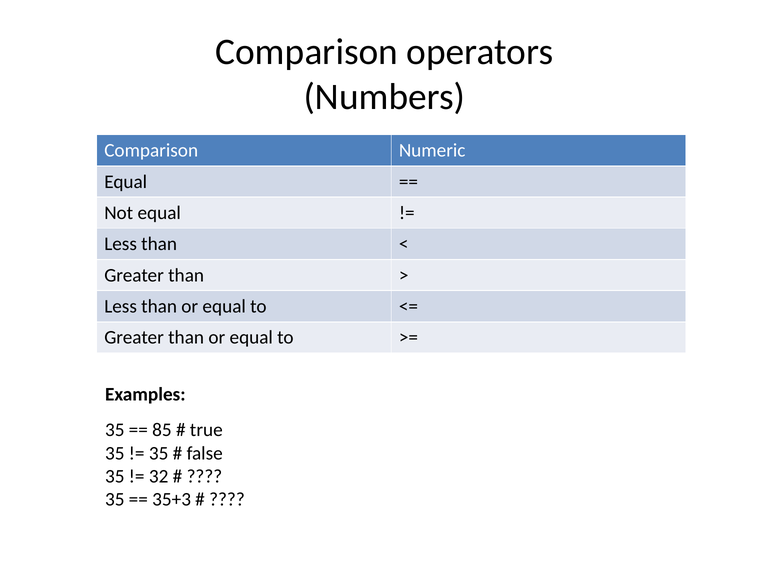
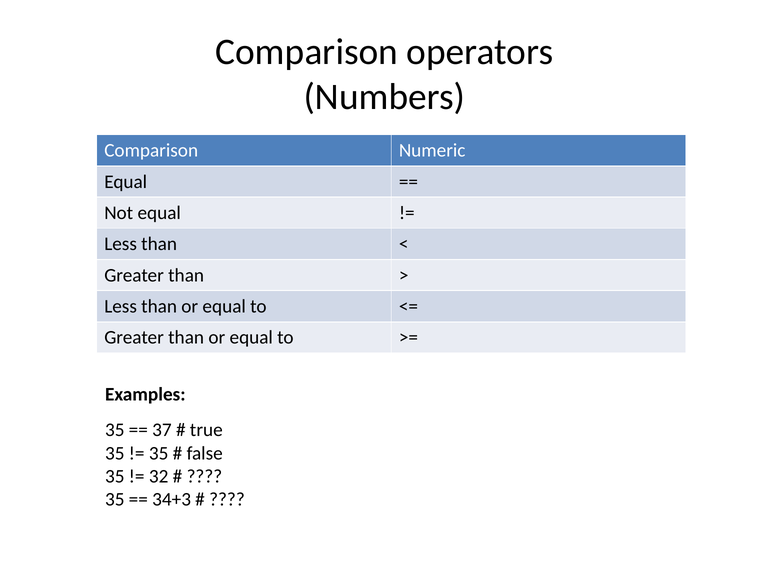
85: 85 -> 37
35+3: 35+3 -> 34+3
